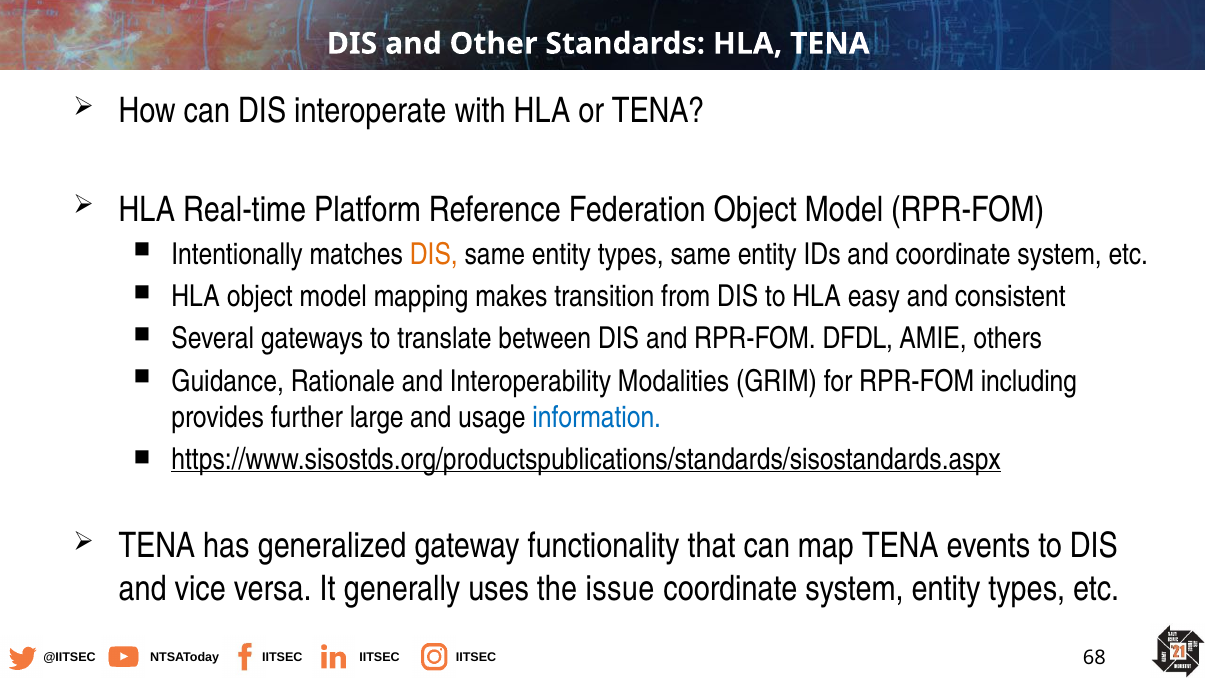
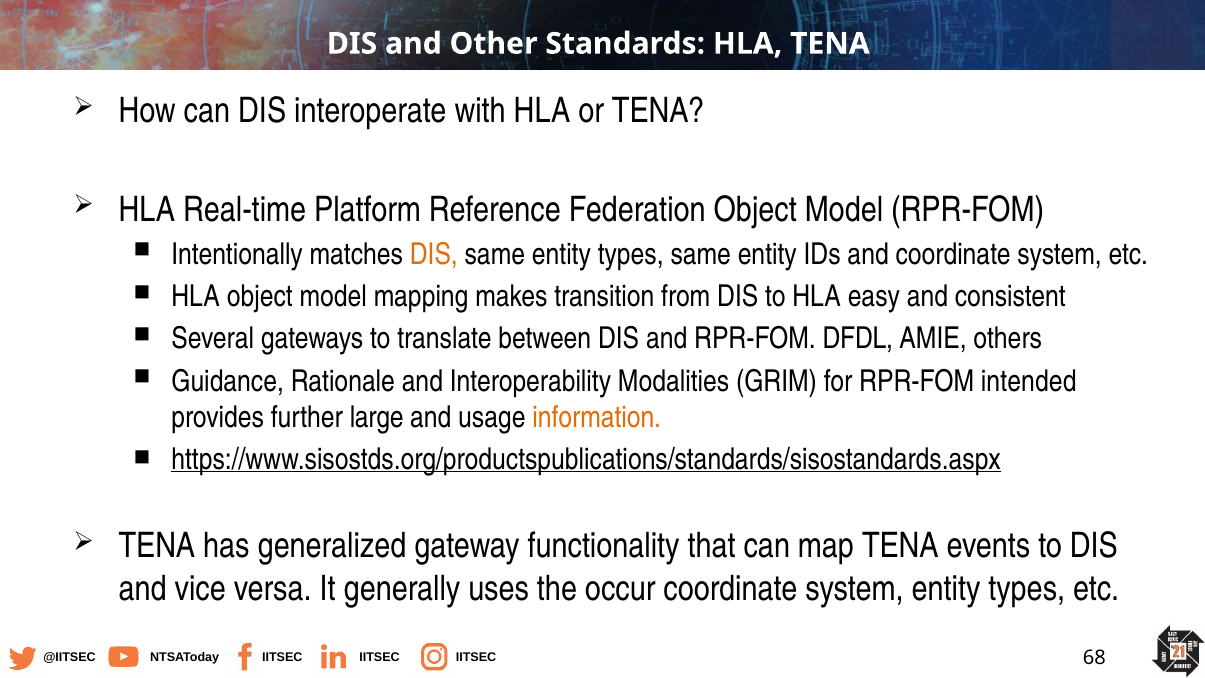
including: including -> intended
information colour: blue -> orange
issue: issue -> occur
